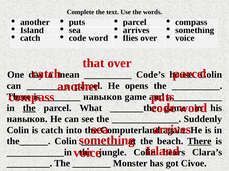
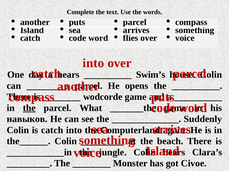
that at (93, 63): that -> into
mean at (68, 75): mean -> hears
Code’s: Code’s -> Swim’s
навыков at (103, 97): навыков -> wodcorde
There at (199, 142) underline: present -> none
